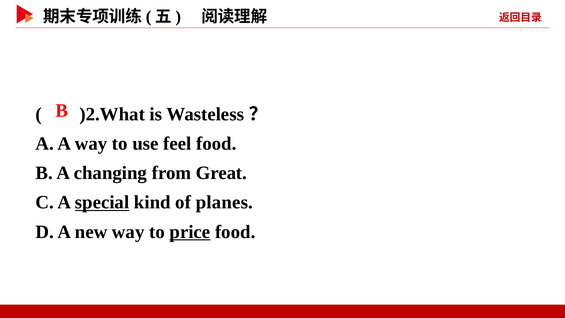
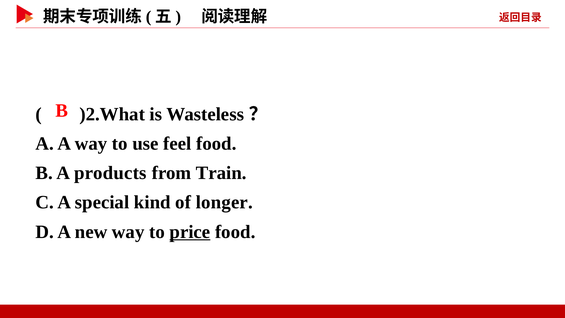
changing: changing -> products
Great: Great -> Train
special underline: present -> none
planes: planes -> longer
